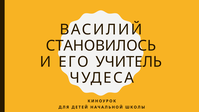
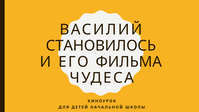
УЧИТЕЛЬ: УЧИТЕЛЬ -> ФИЛЬМА
